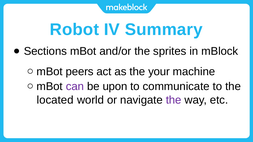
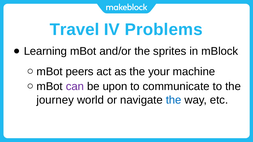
Robot: Robot -> Travel
Summary: Summary -> Problems
Sections: Sections -> Learning
located: located -> journey
the at (174, 100) colour: purple -> blue
